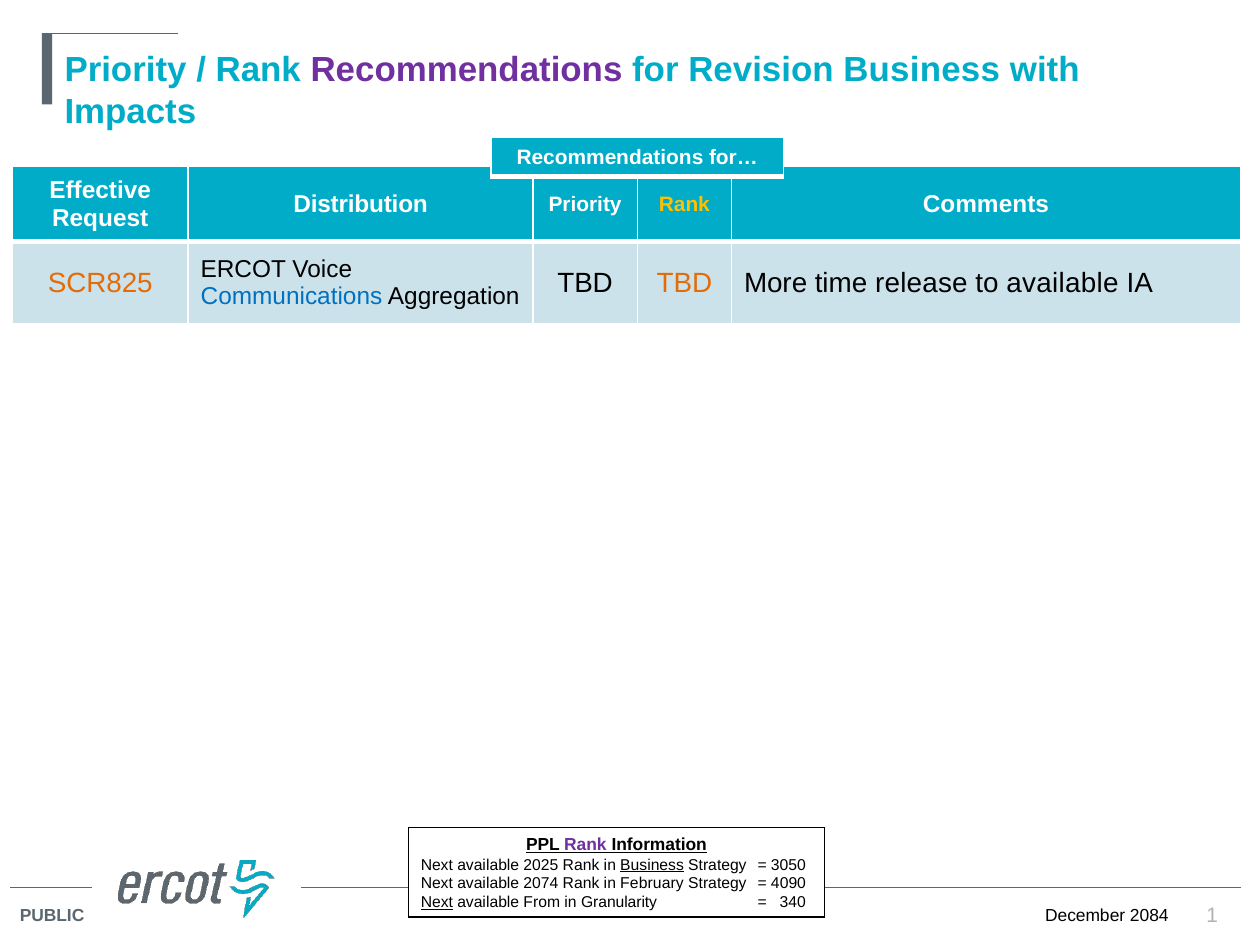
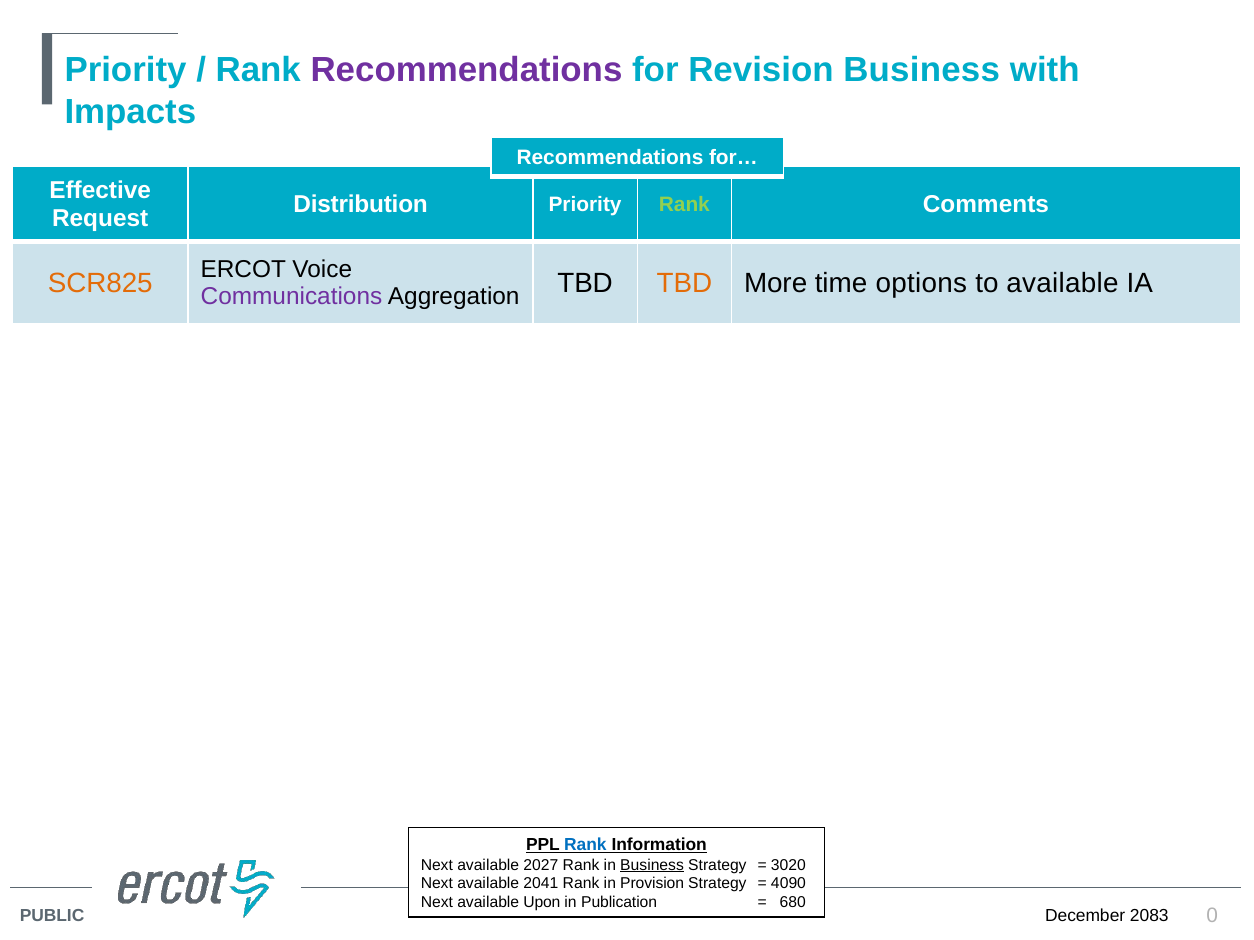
Rank at (684, 205) colour: yellow -> light green
Communications colour: blue -> purple
release: release -> options
Rank at (585, 846) colour: purple -> blue
2025: 2025 -> 2027
3050: 3050 -> 3020
2074: 2074 -> 2041
February: February -> Provision
Next at (437, 903) underline: present -> none
From: From -> Upon
Granularity: Granularity -> Publication
340: 340 -> 680
2084: 2084 -> 2083
1: 1 -> 0
